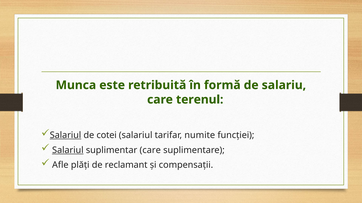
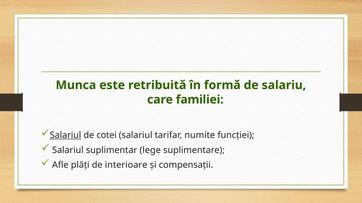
terenul: terenul -> familiei
Salariul at (68, 151) underline: present -> none
suplimentar care: care -> lege
reclamant: reclamant -> interioare
